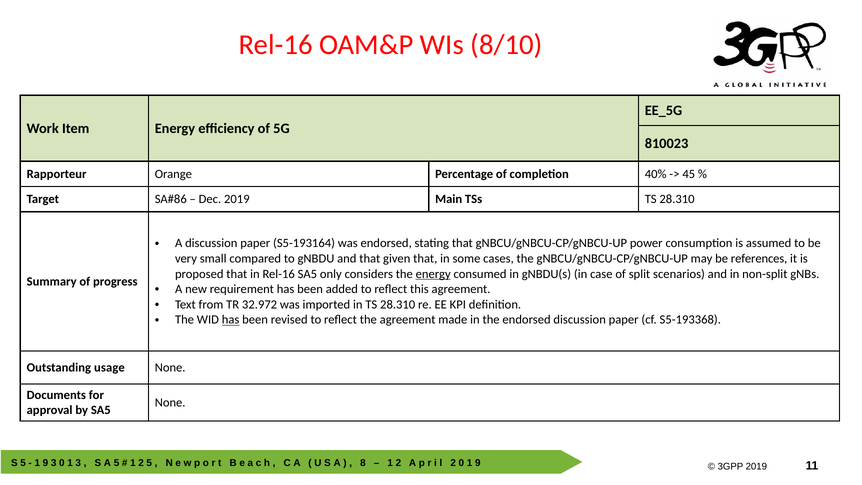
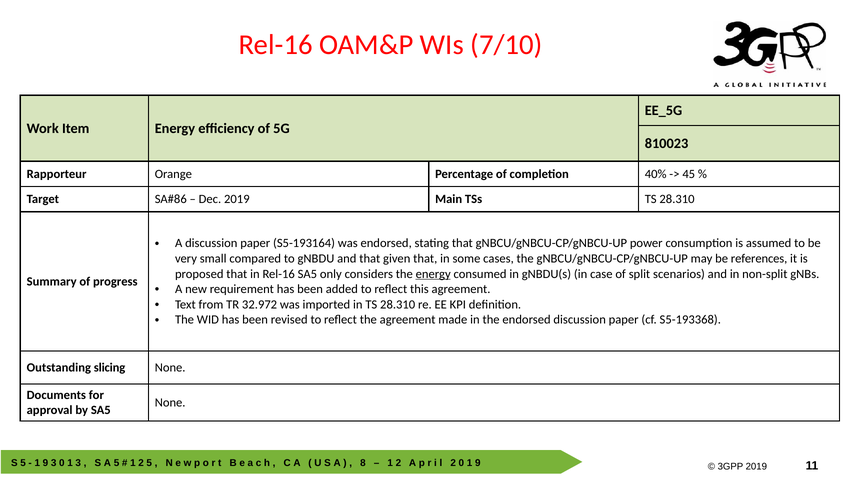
8/10: 8/10 -> 7/10
has at (231, 320) underline: present -> none
usage: usage -> slicing
